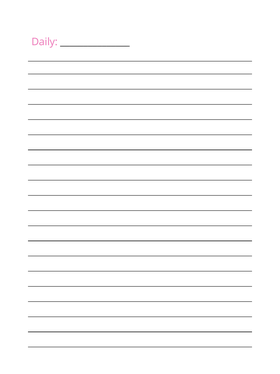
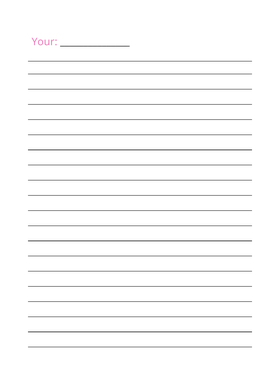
Daily: Daily -> Your
